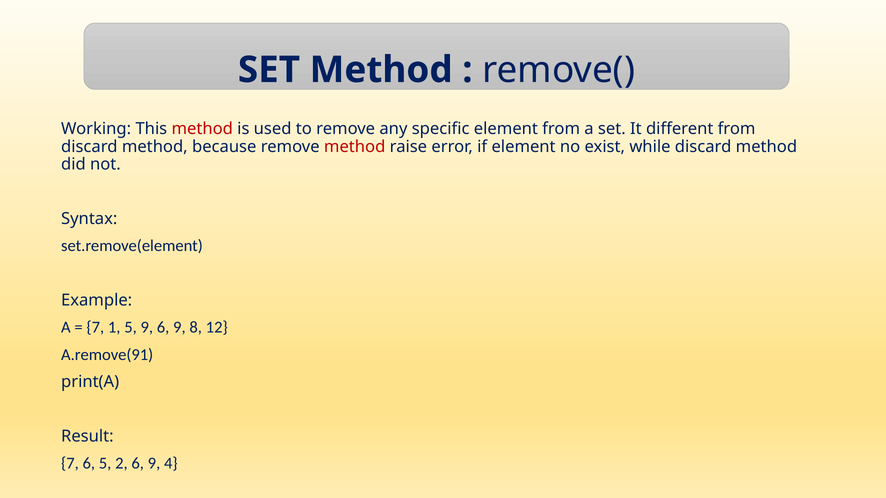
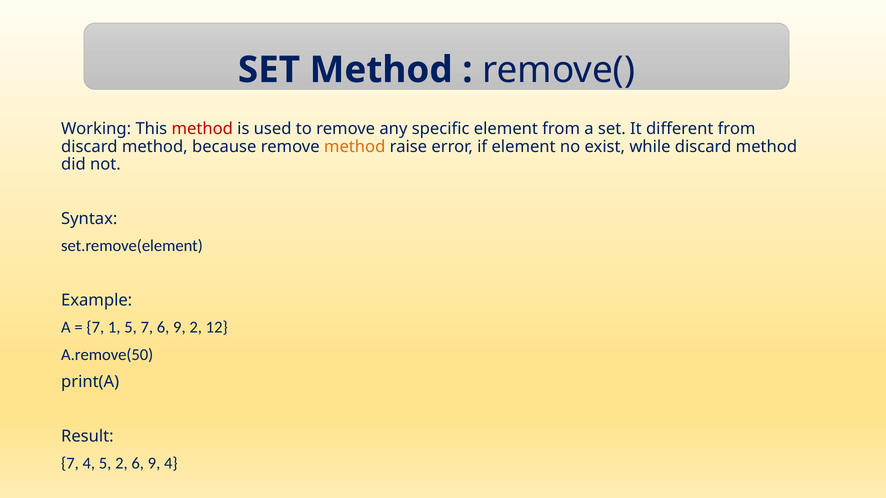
method at (355, 147) colour: red -> orange
5 9: 9 -> 7
9 8: 8 -> 2
A.remove(91: A.remove(91 -> A.remove(50
7 6: 6 -> 4
